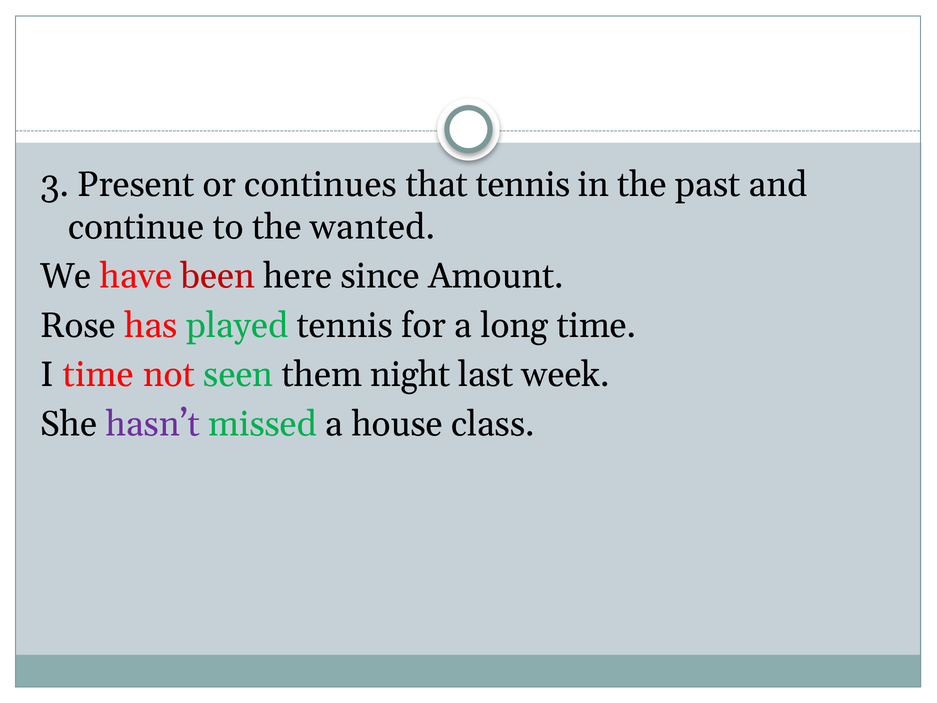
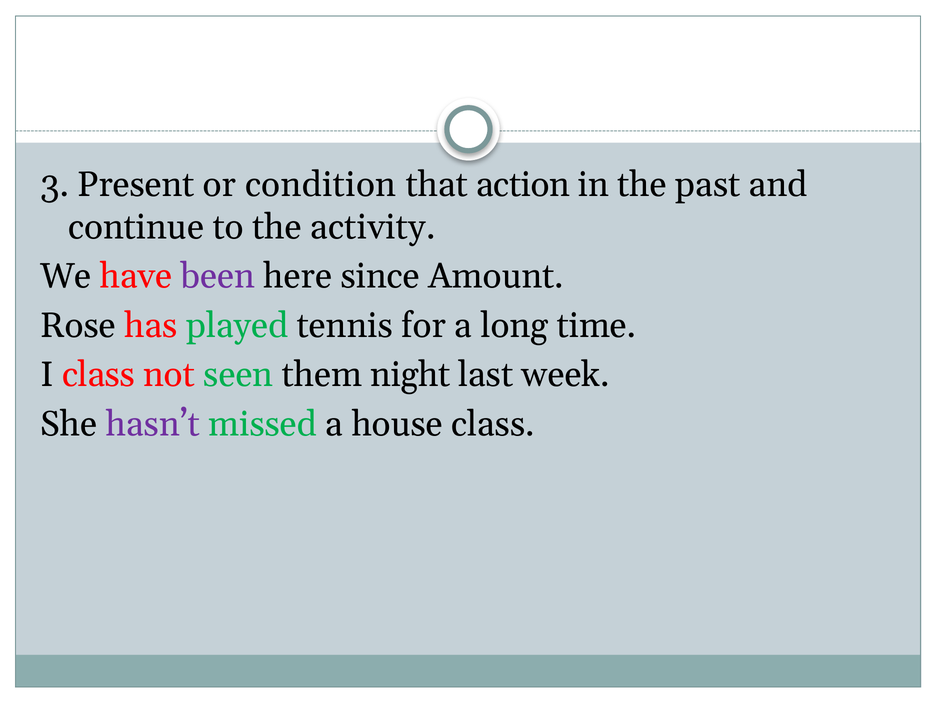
continues: continues -> condition
that tennis: tennis -> action
wanted: wanted -> activity
been colour: red -> purple
I time: time -> class
